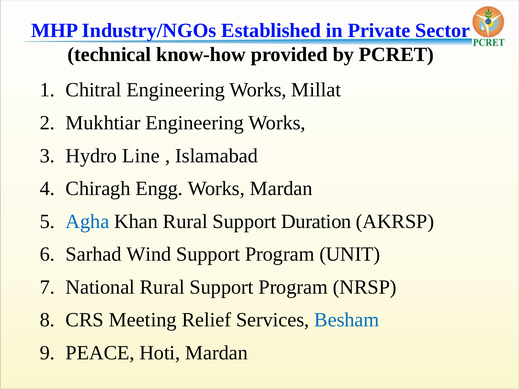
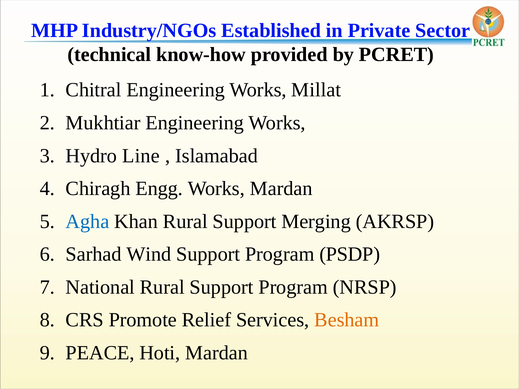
Duration: Duration -> Merging
UNIT: UNIT -> PSDP
Meeting: Meeting -> Promote
Besham colour: blue -> orange
